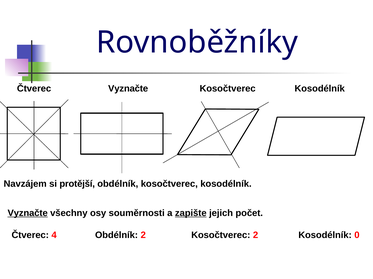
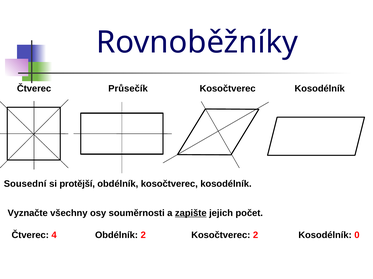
Vyznačte at (128, 89): Vyznačte -> Průsečík
Navzájem: Navzájem -> Sousední
Vyznačte at (28, 214) underline: present -> none
